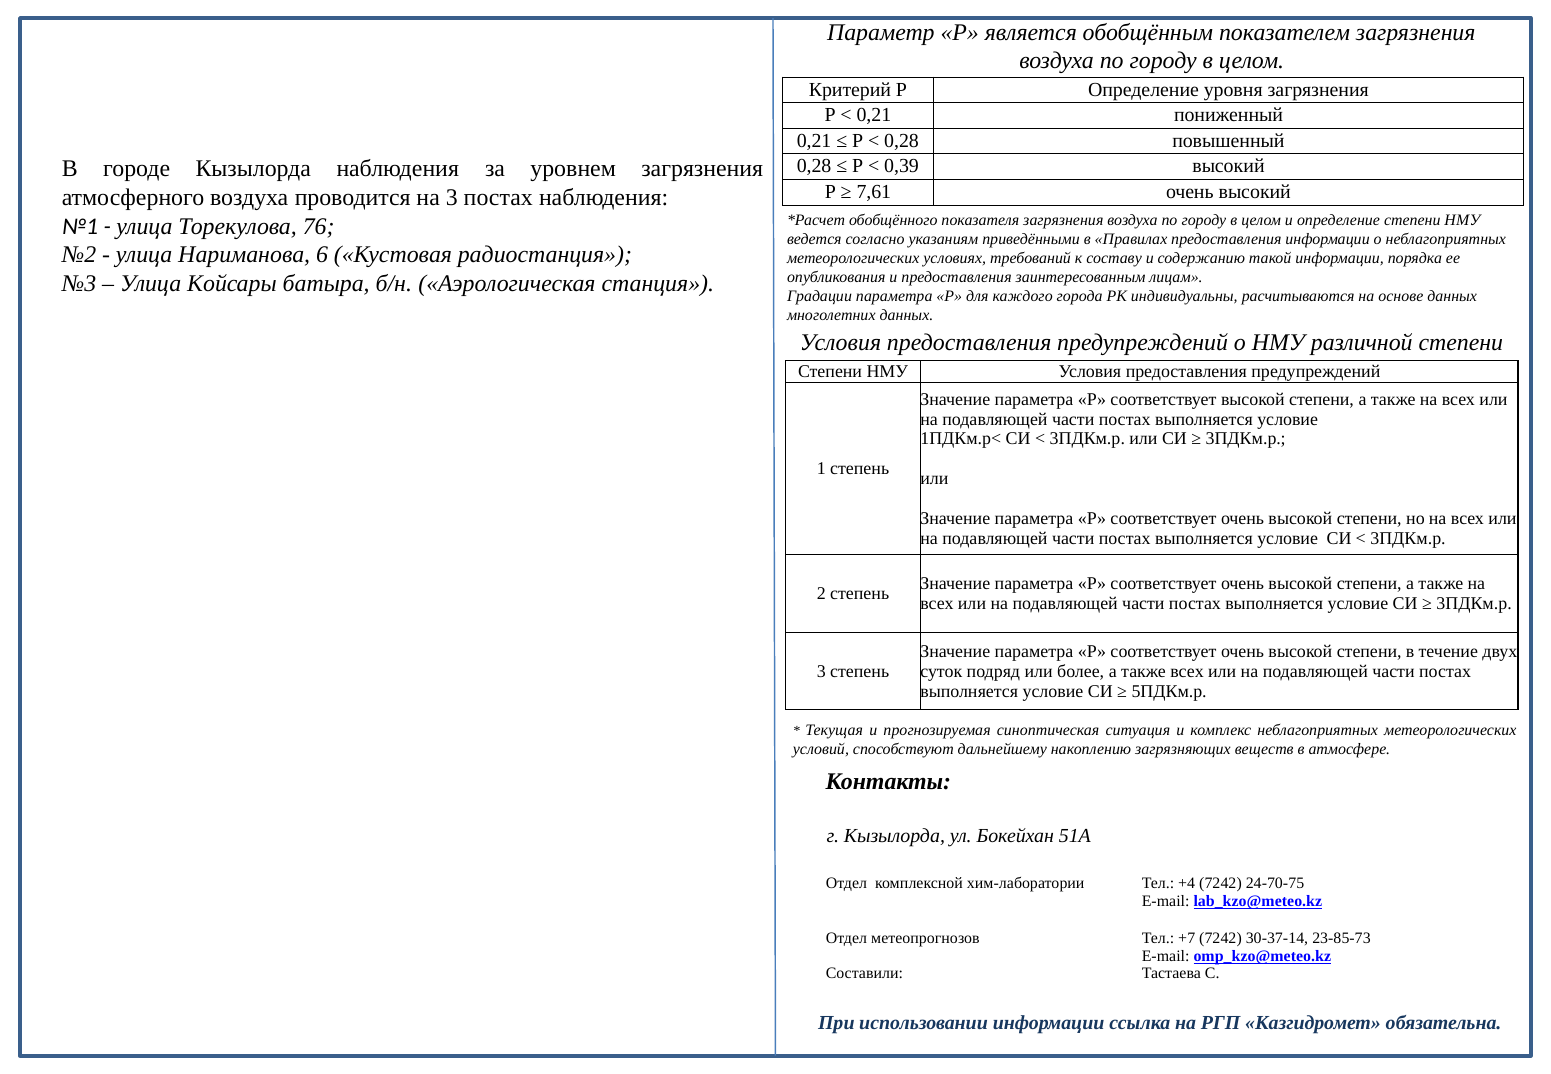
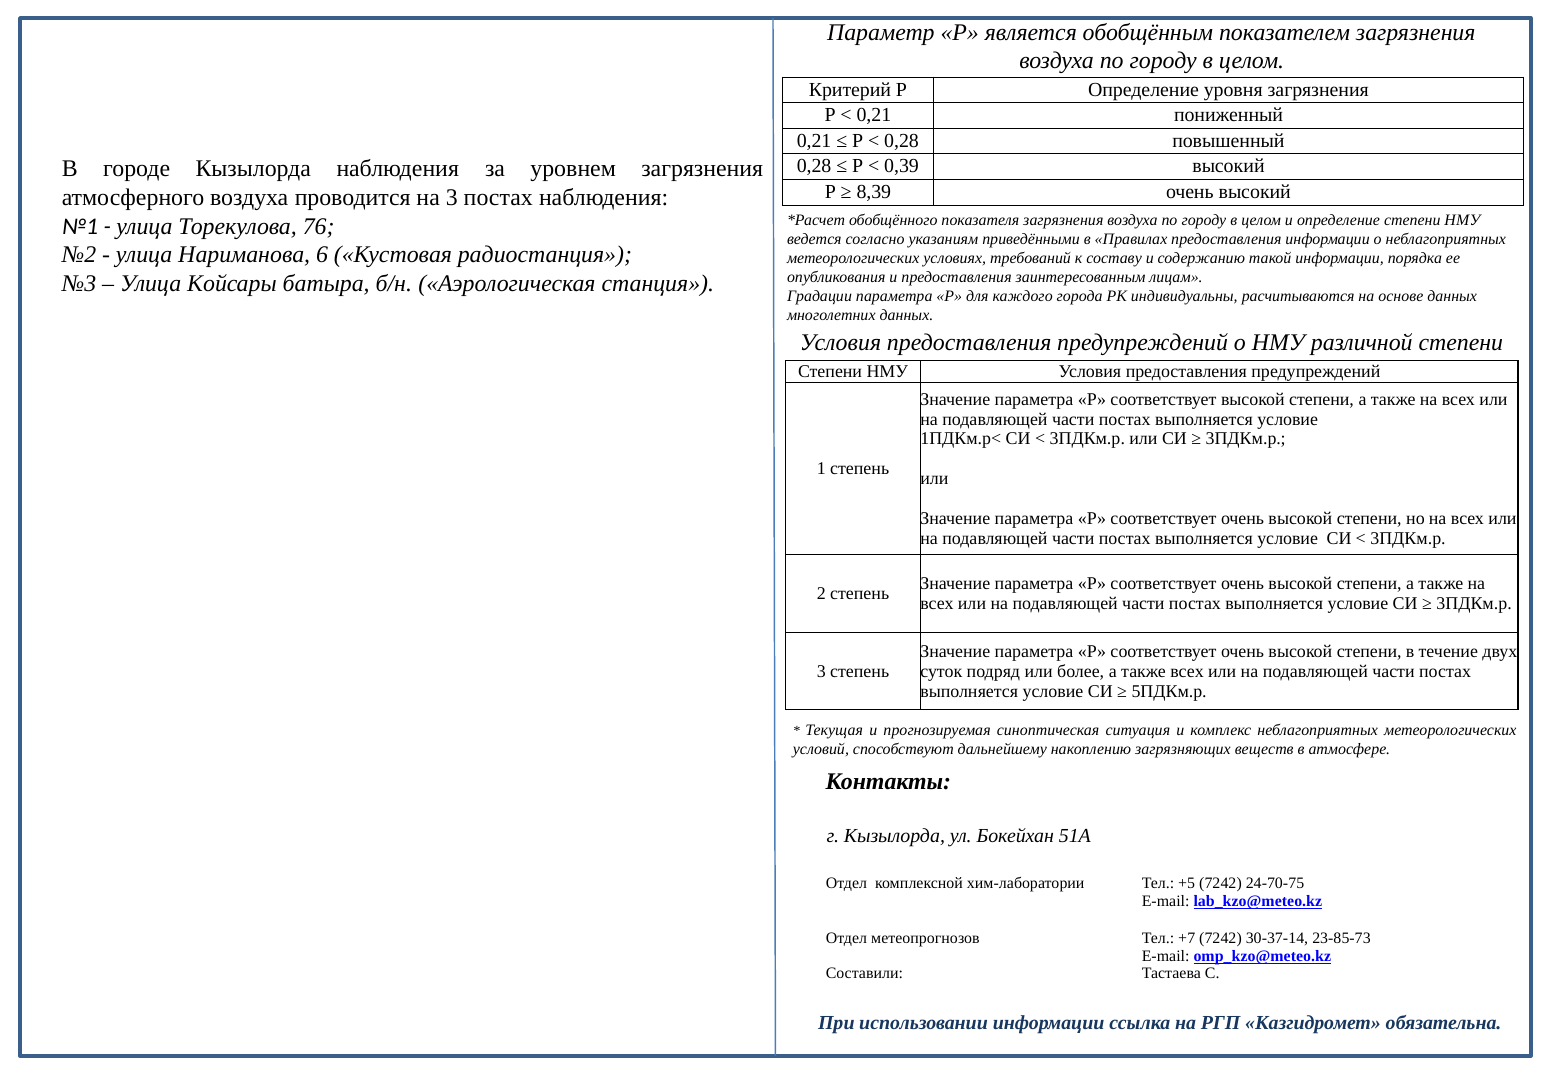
7,61: 7,61 -> 8,39
+4: +4 -> +5
